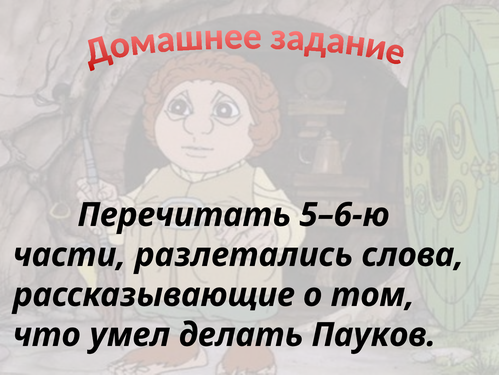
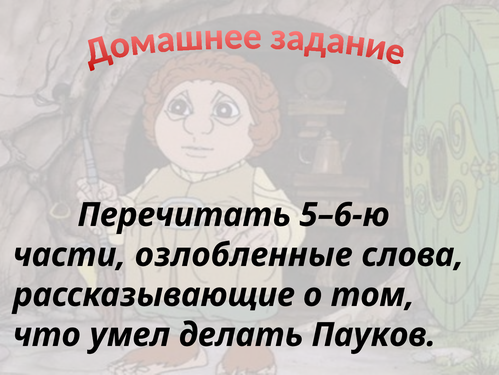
разлетались: разлетались -> озлобленные
